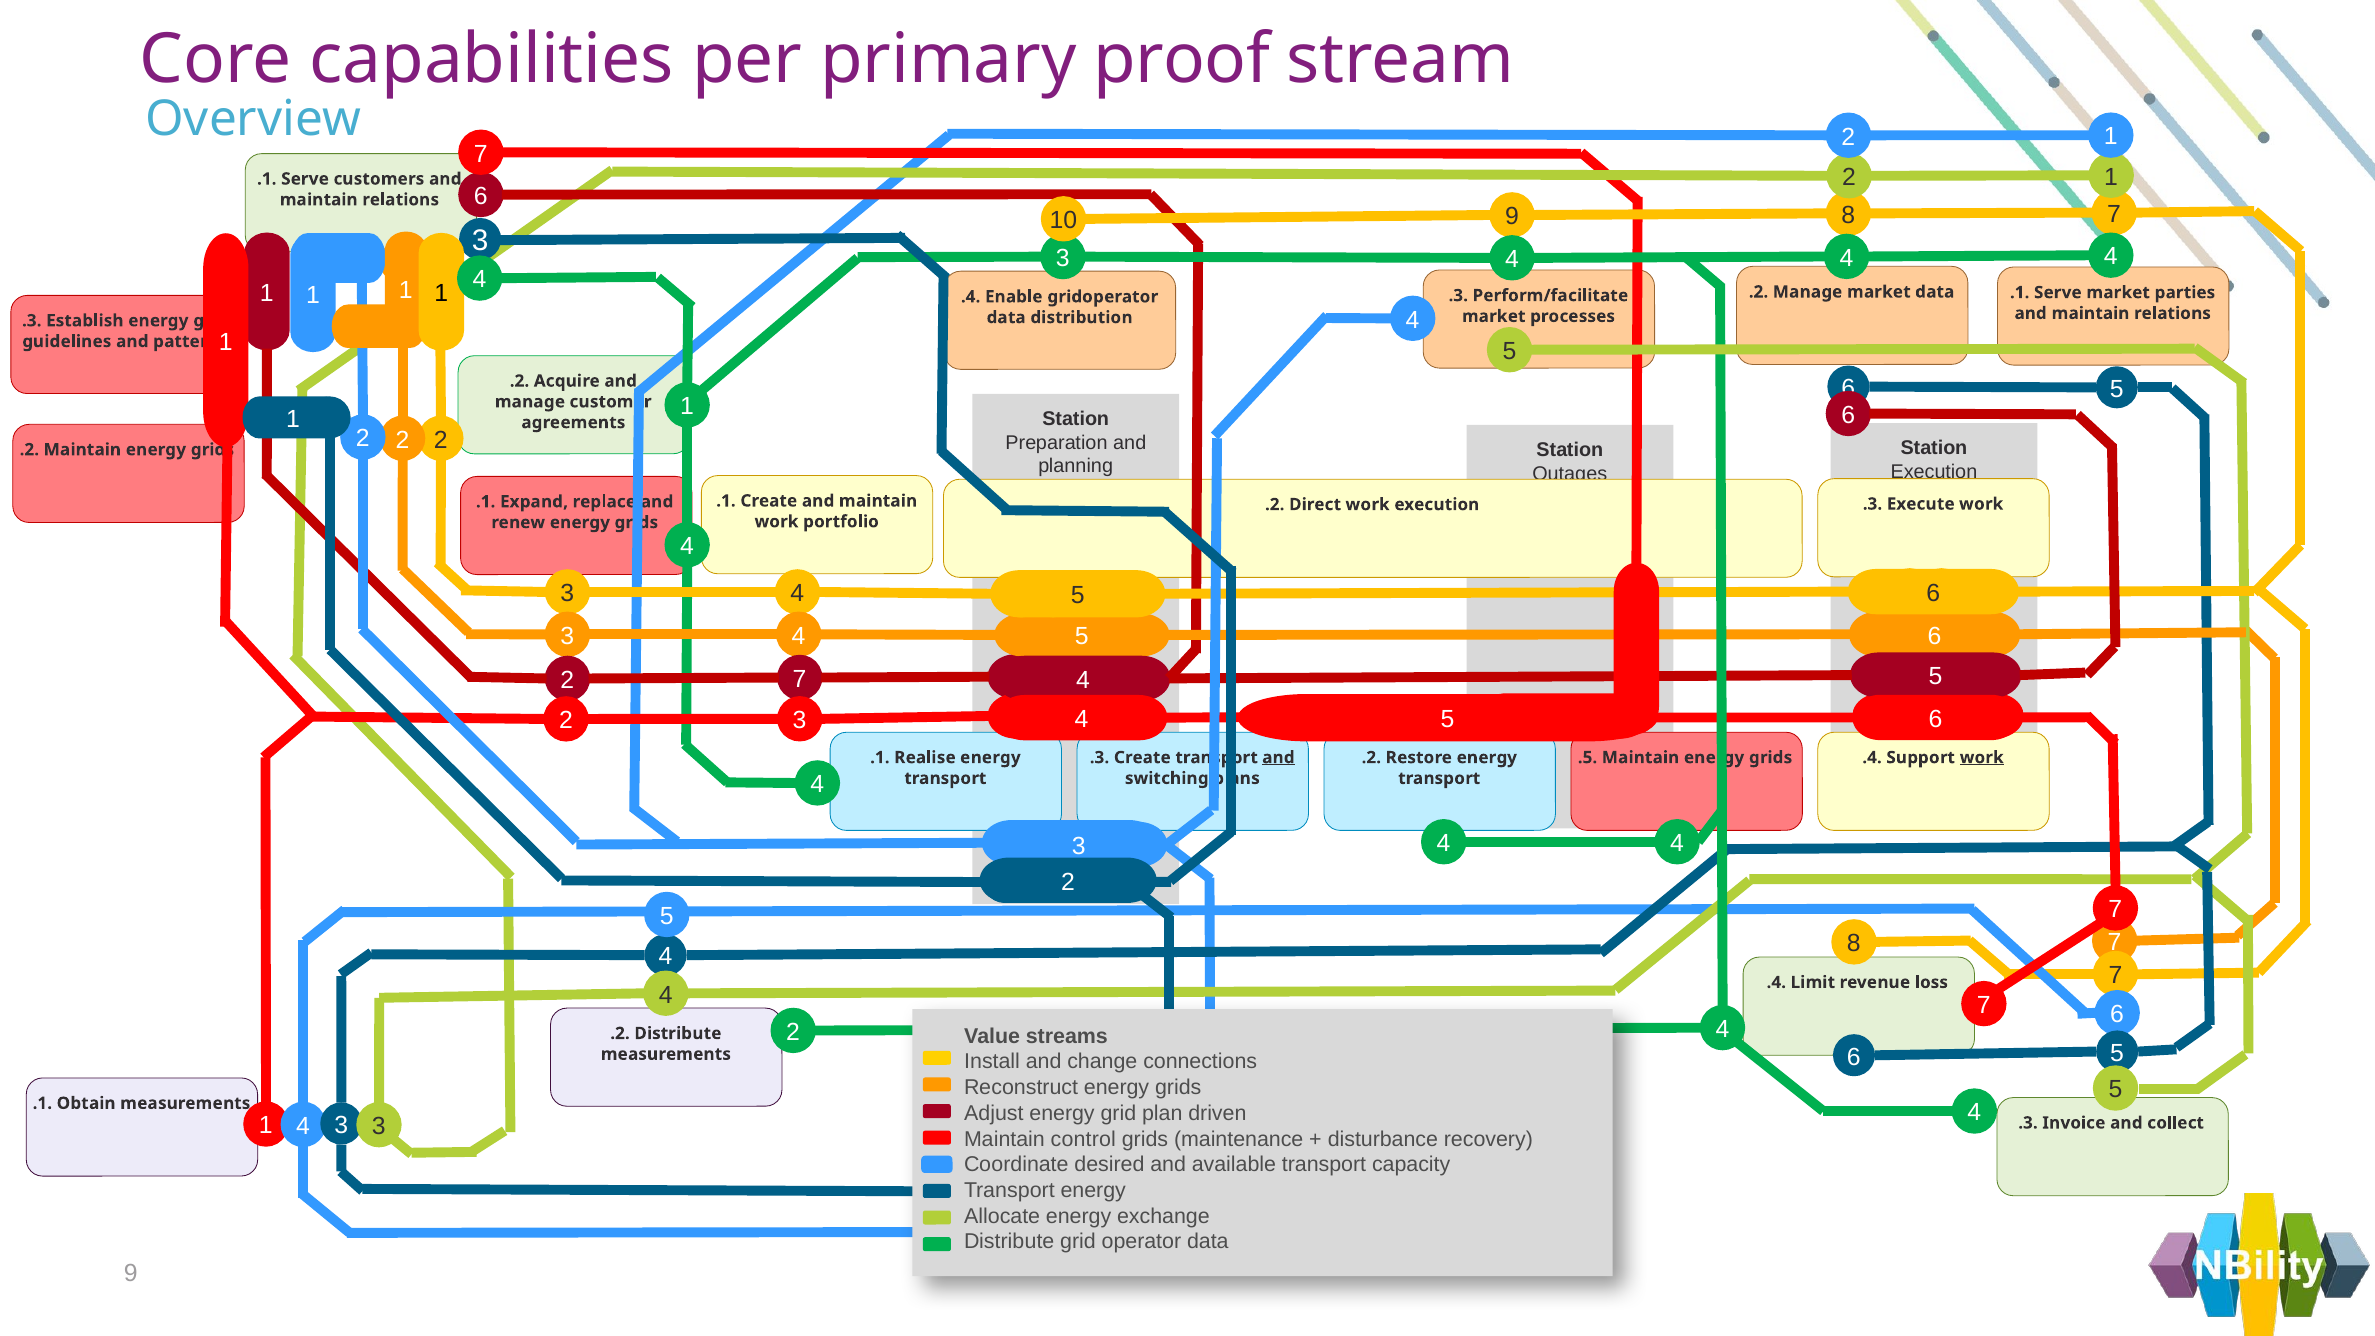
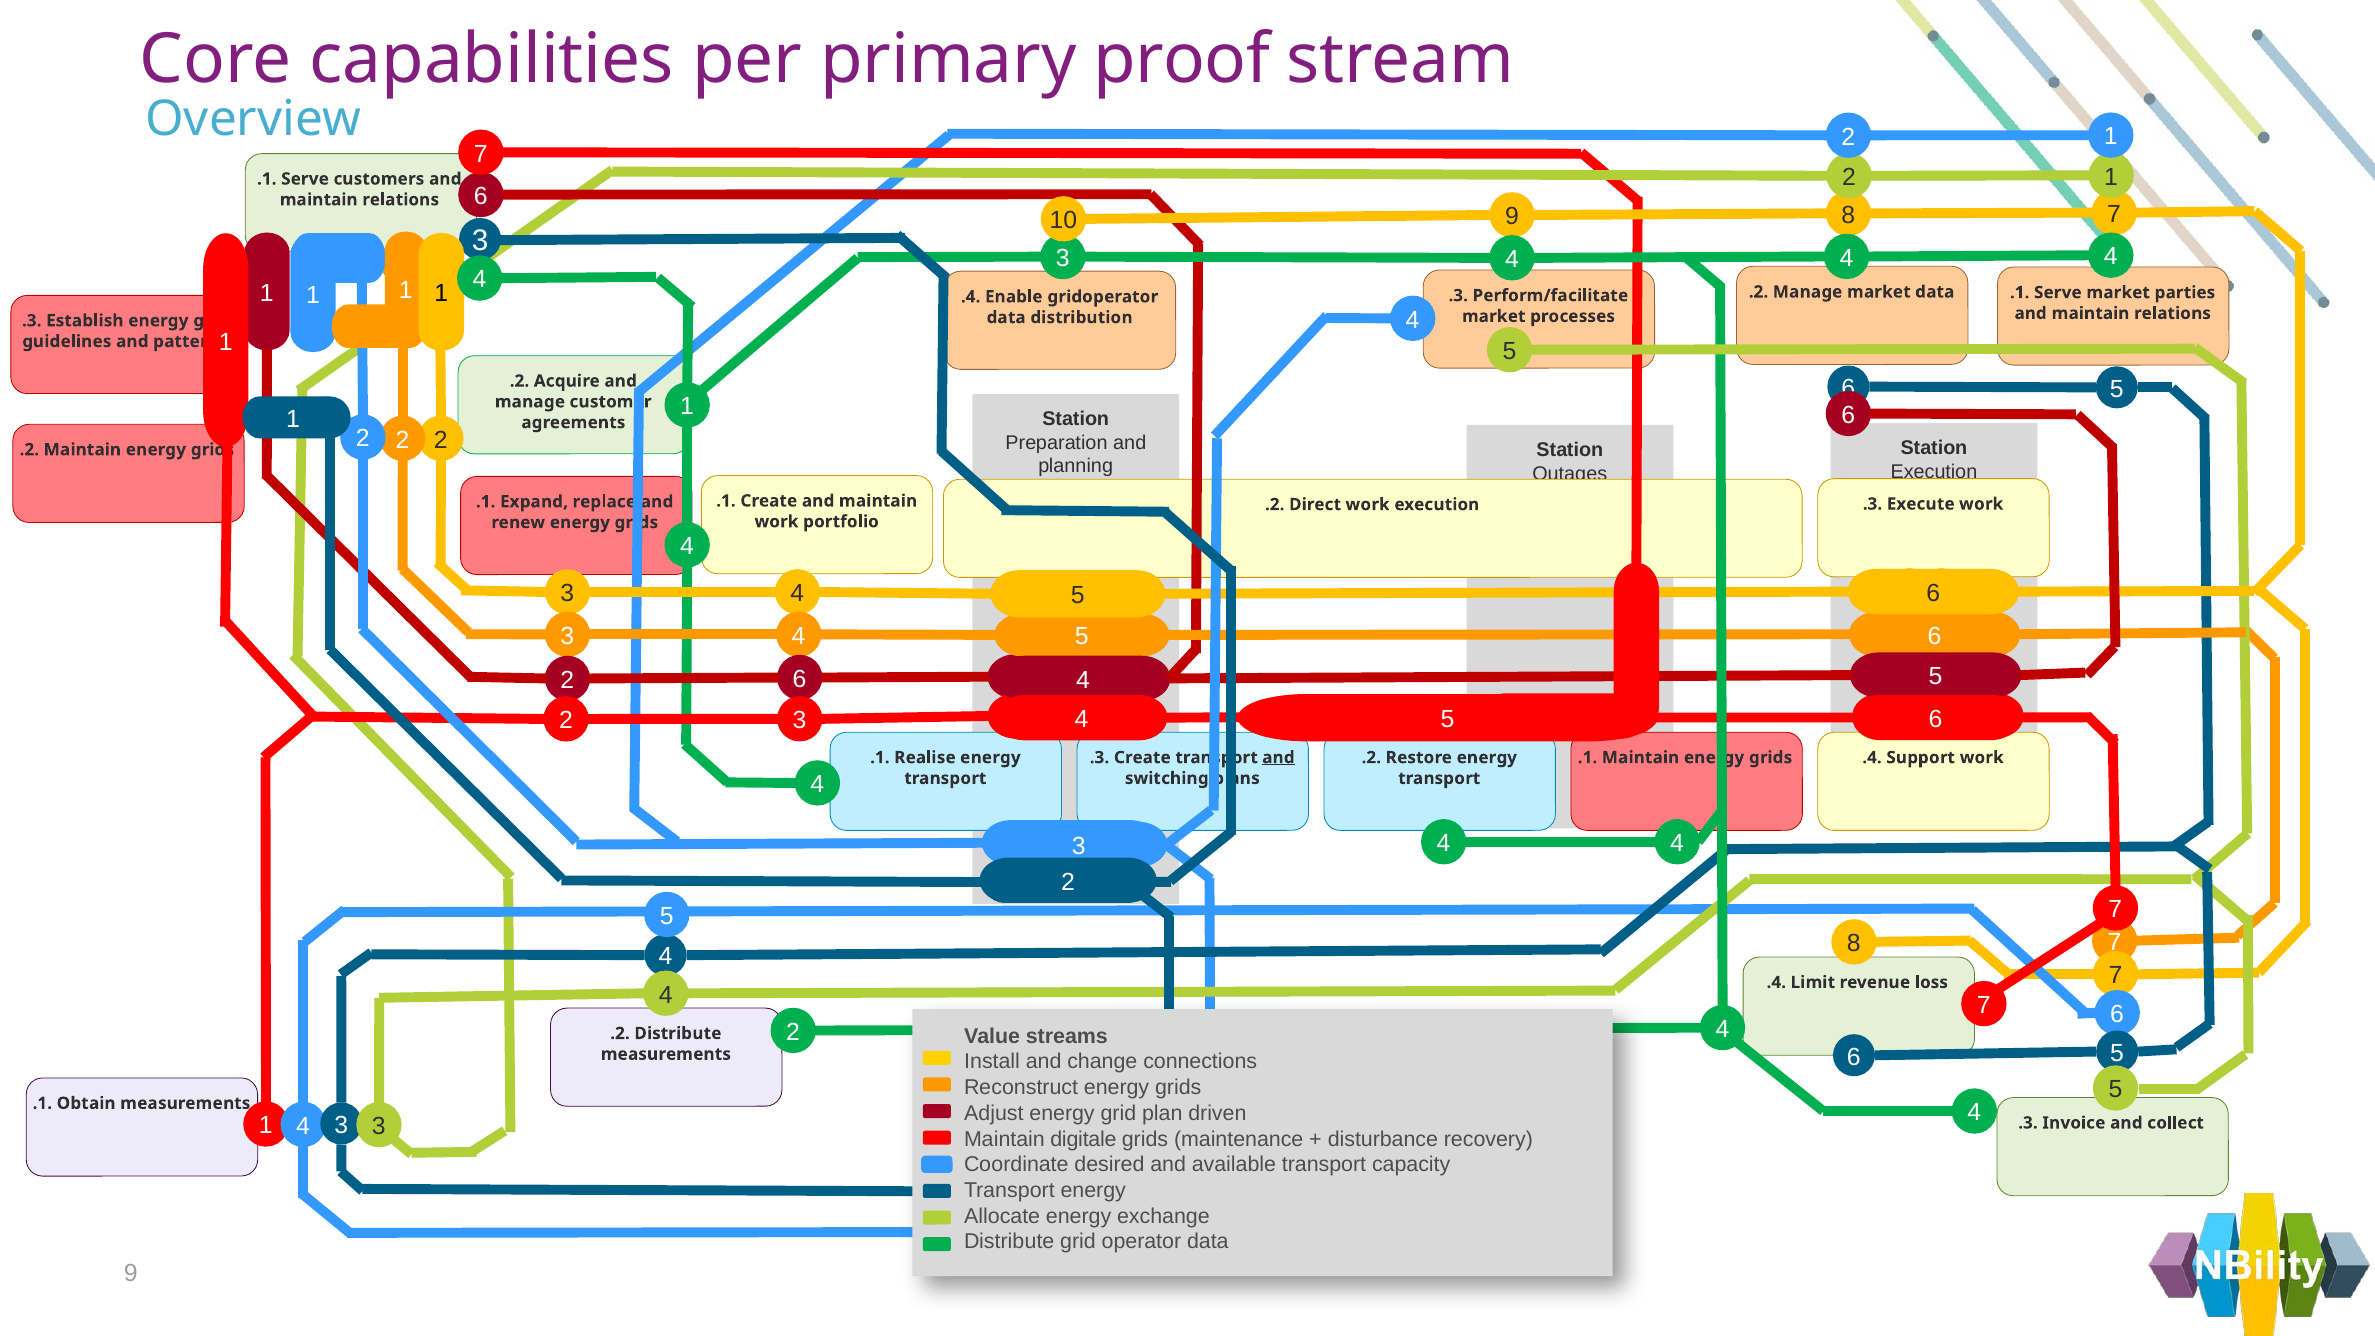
7 at (800, 679): 7 -> 6
.5 at (1587, 758): .5 -> .1
work at (1982, 758) underline: present -> none
control: control -> digitale
